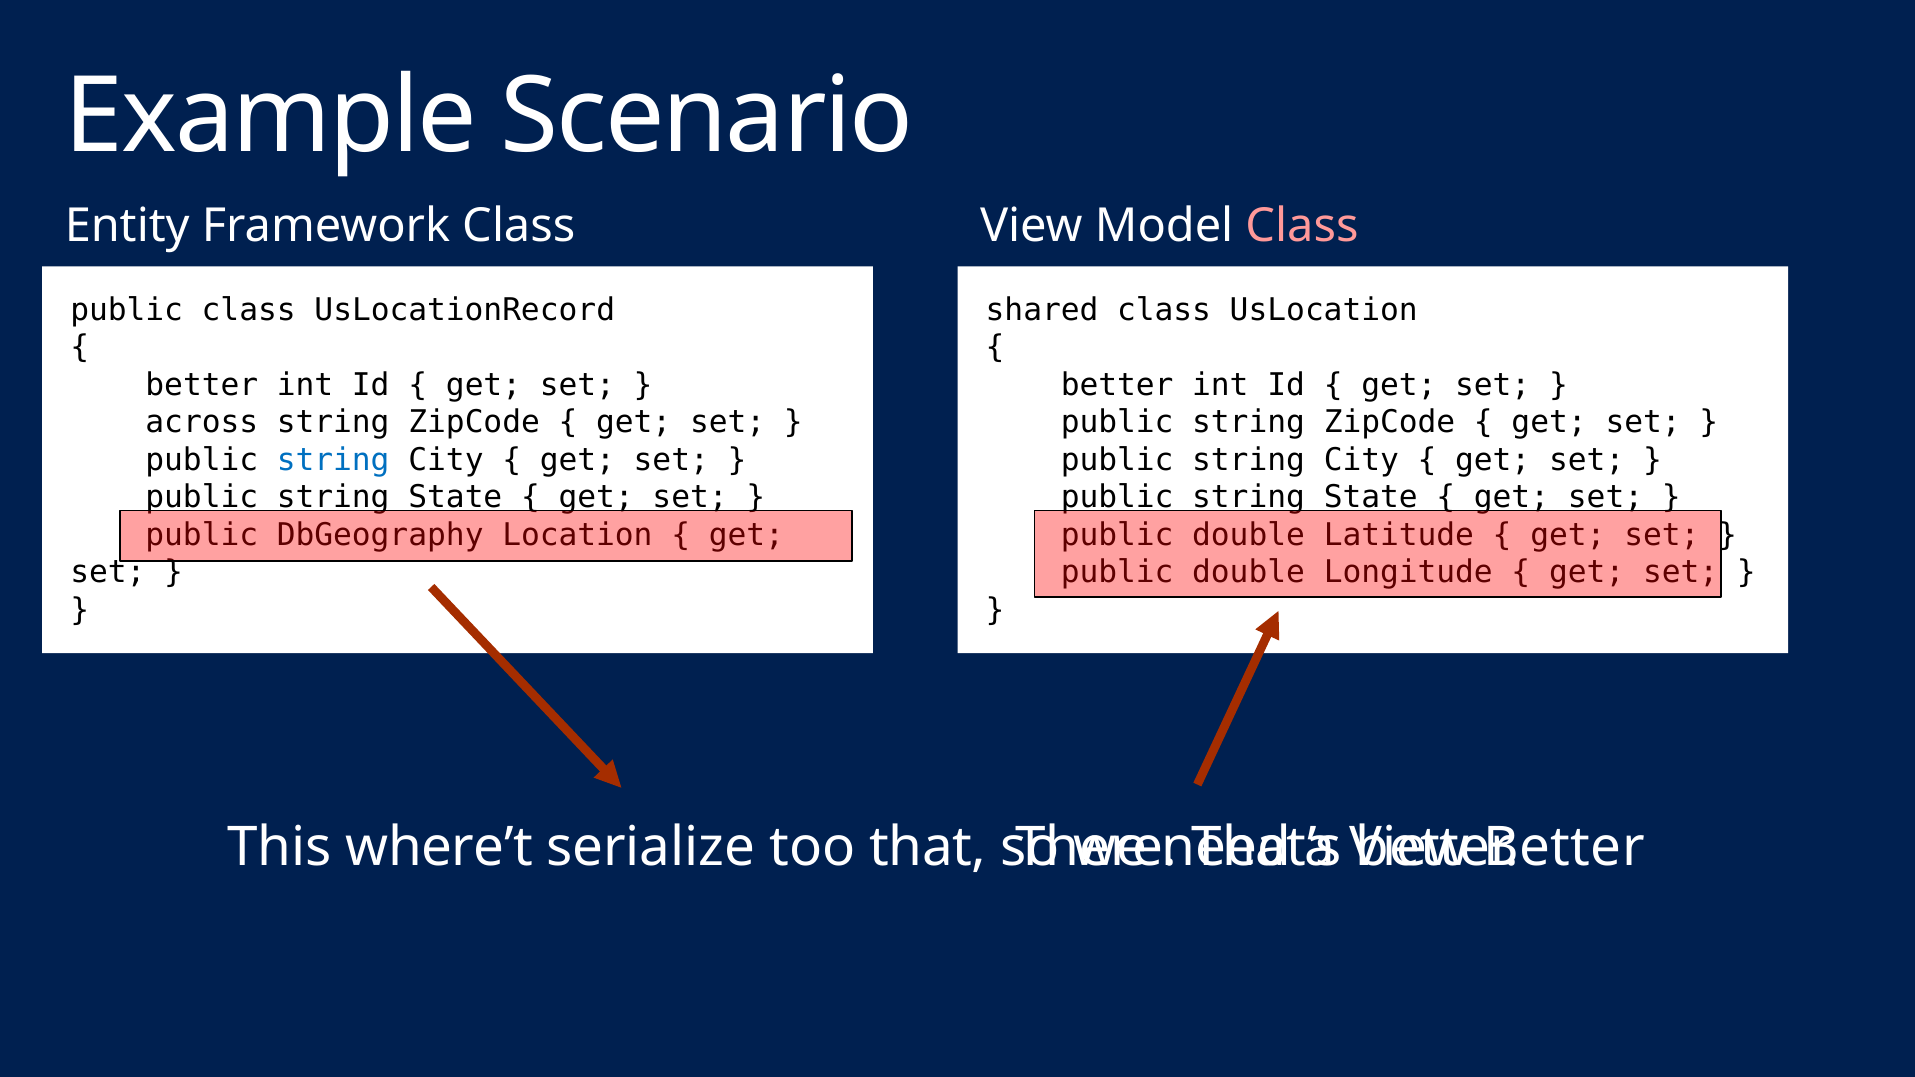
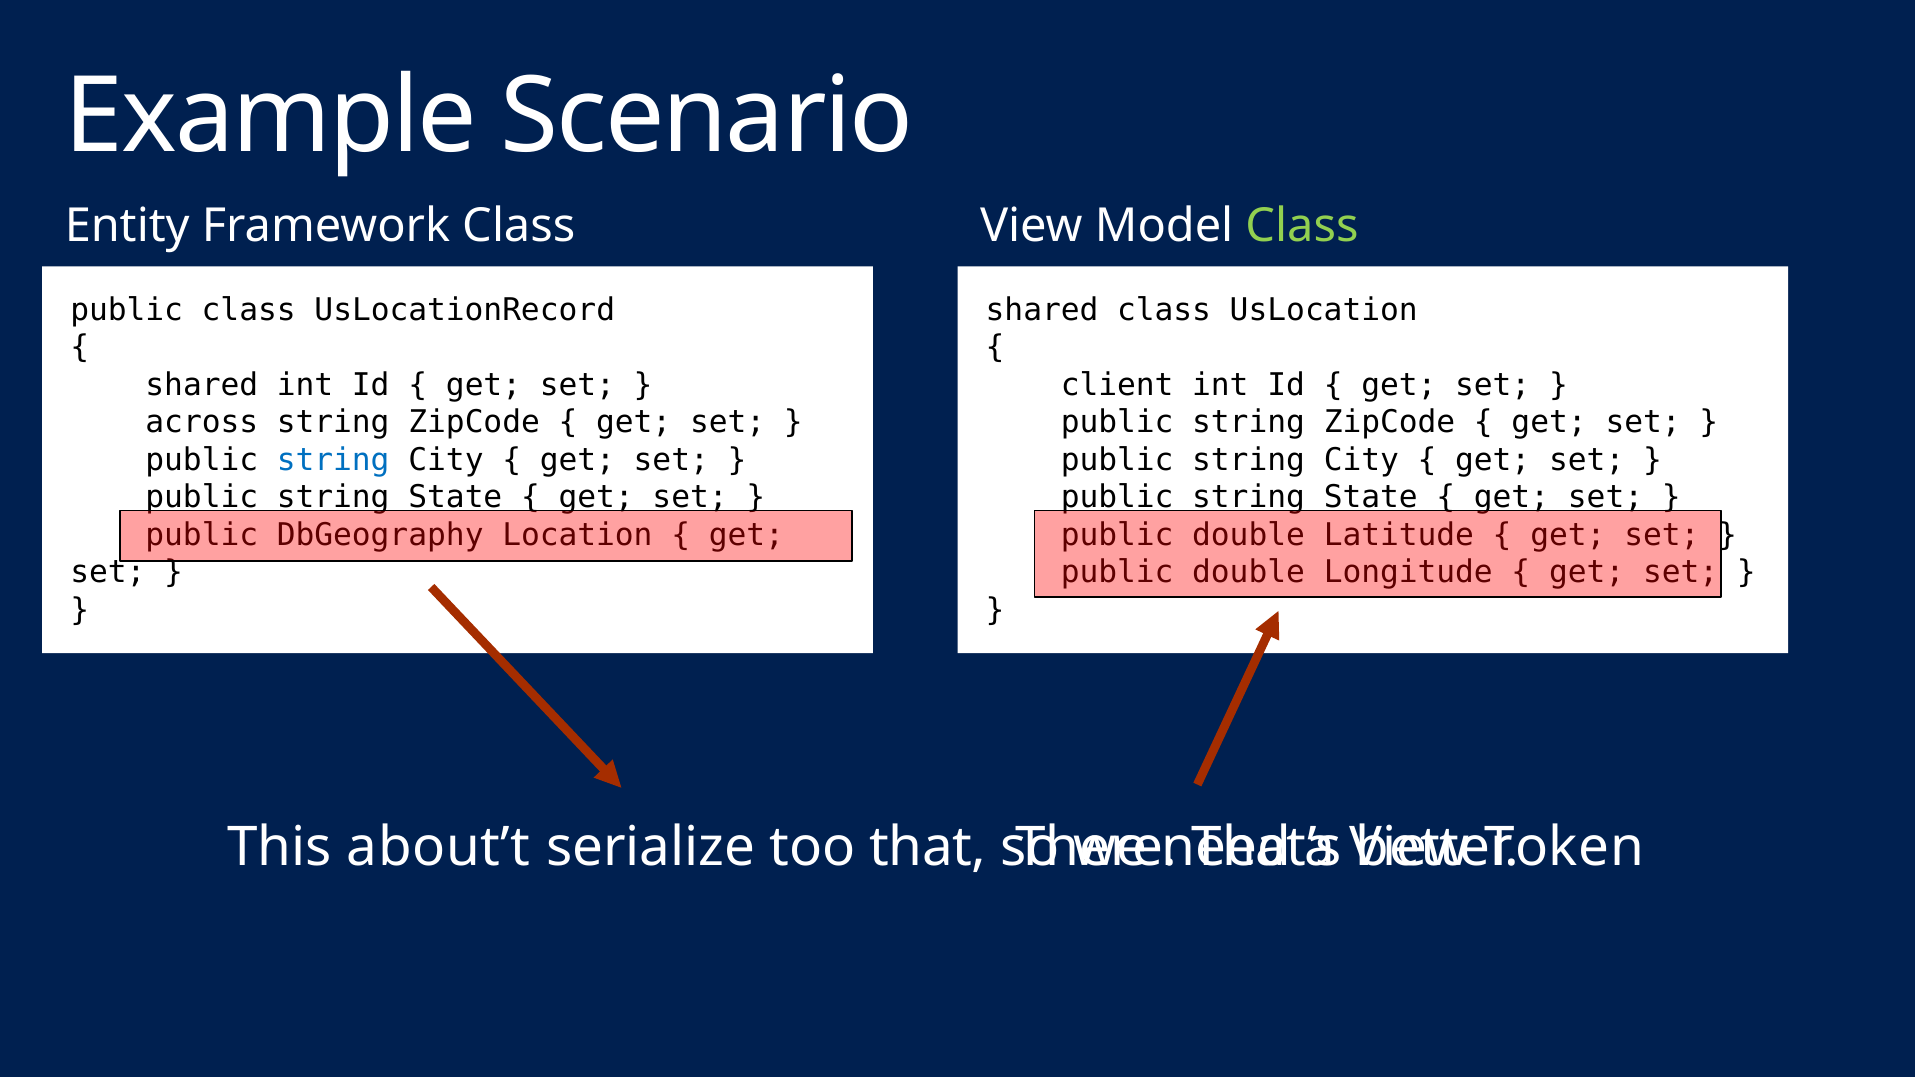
Class at (1302, 226) colour: pink -> light green
better at (202, 385): better -> shared
better at (1117, 385): better -> client
where’t: where’t -> about’t
Better at (1564, 847): Better -> Token
